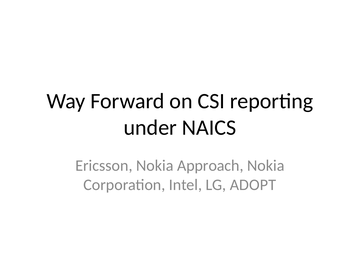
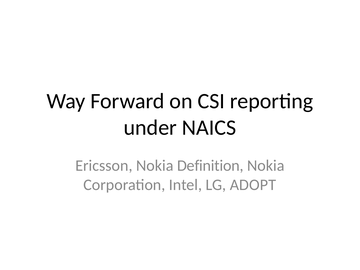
Approach: Approach -> Definition
